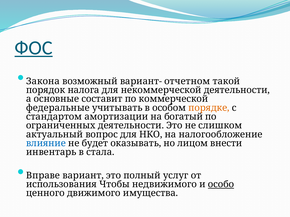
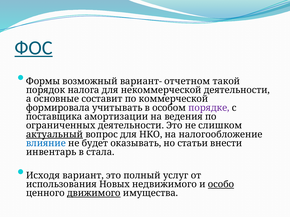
Закона: Закона -> Формы
федеральные: федеральные -> формировала
порядке colour: orange -> purple
стандартом: стандартом -> поставщика
богатый: богатый -> ведения
актуальный underline: none -> present
лицом: лицом -> статьи
Вправе: Вправе -> Исходя
Чтобы: Чтобы -> Новых
движимого underline: none -> present
